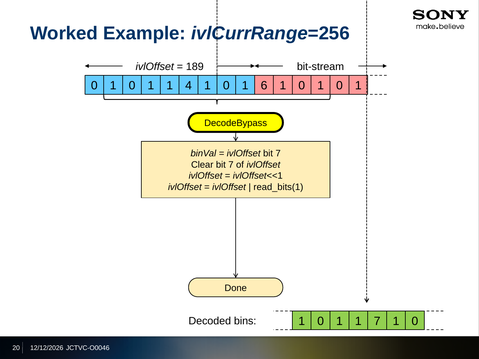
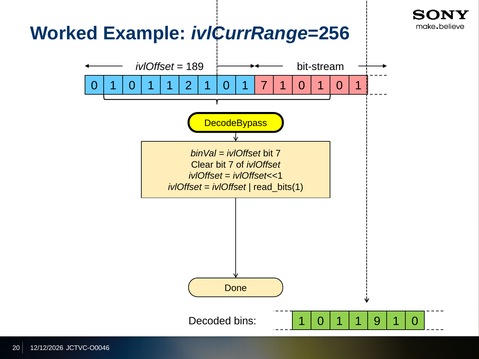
4: 4 -> 2
1 6: 6 -> 7
1 7: 7 -> 9
